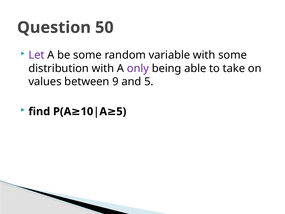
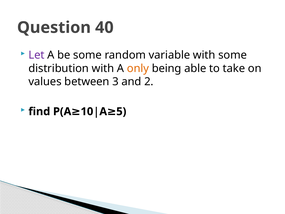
50: 50 -> 40
only colour: purple -> orange
9: 9 -> 3
and 5: 5 -> 2
